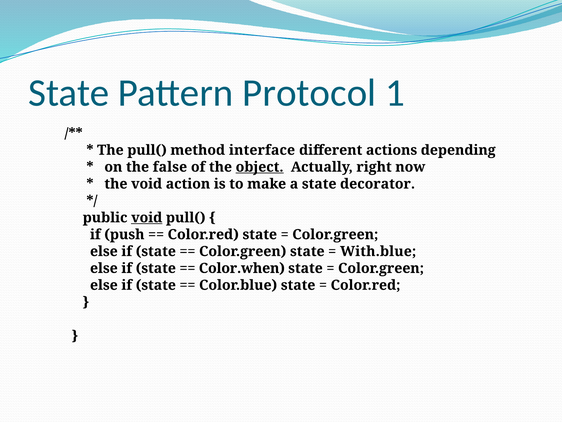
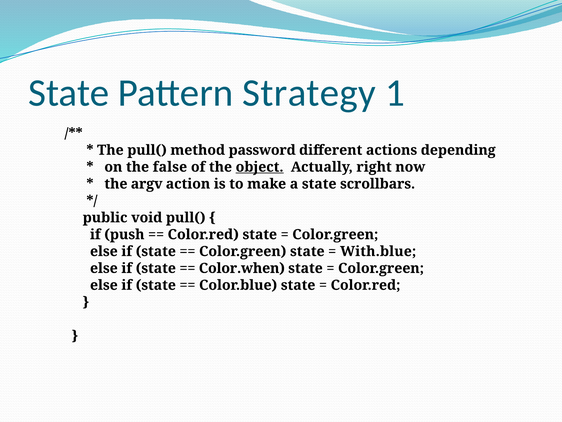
Protocol: Protocol -> Strategy
interface: interface -> password
the void: void -> argv
decorator: decorator -> scrollbars
void at (147, 217) underline: present -> none
